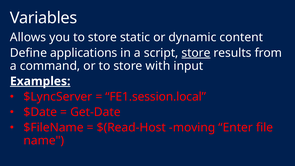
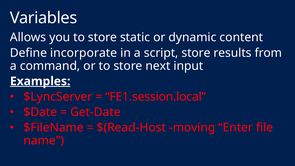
applications: applications -> incorporate
store at (196, 53) underline: present -> none
with: with -> next
